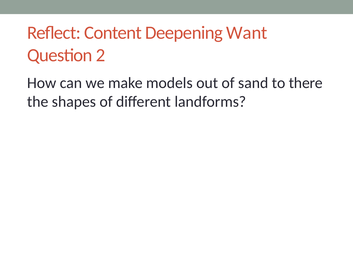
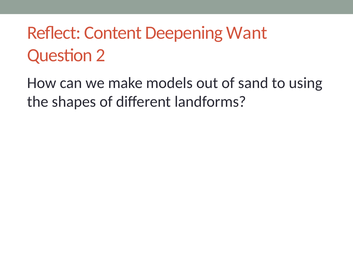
there: there -> using
